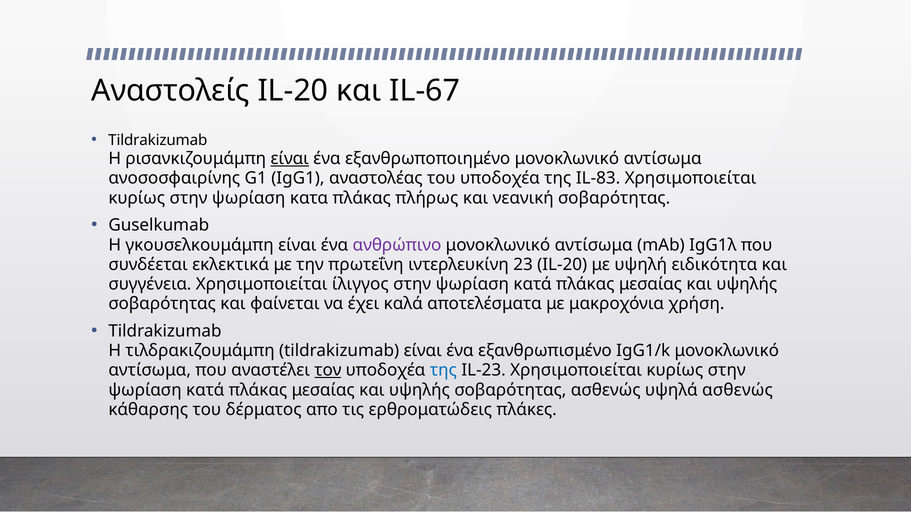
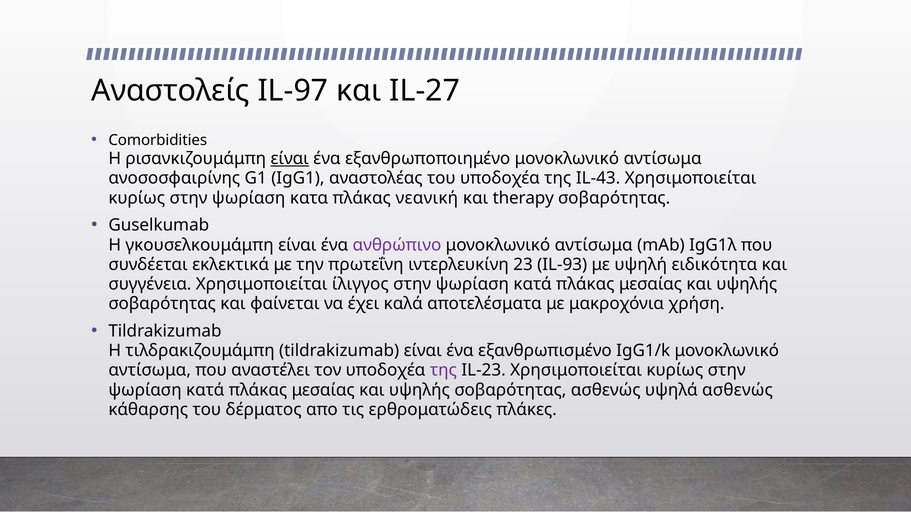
Αναστολείς IL-20: IL-20 -> IL-97
IL-67: IL-67 -> IL-27
Tildrakizumab at (158, 140): Tildrakizumab -> Comorbidities
IL-83: IL-83 -> IL-43
πλήρως: πλήρως -> νεανική
νεανική: νεανική -> therapy
23 IL-20: IL-20 -> IL-93
τον underline: present -> none
της at (443, 371) colour: blue -> purple
